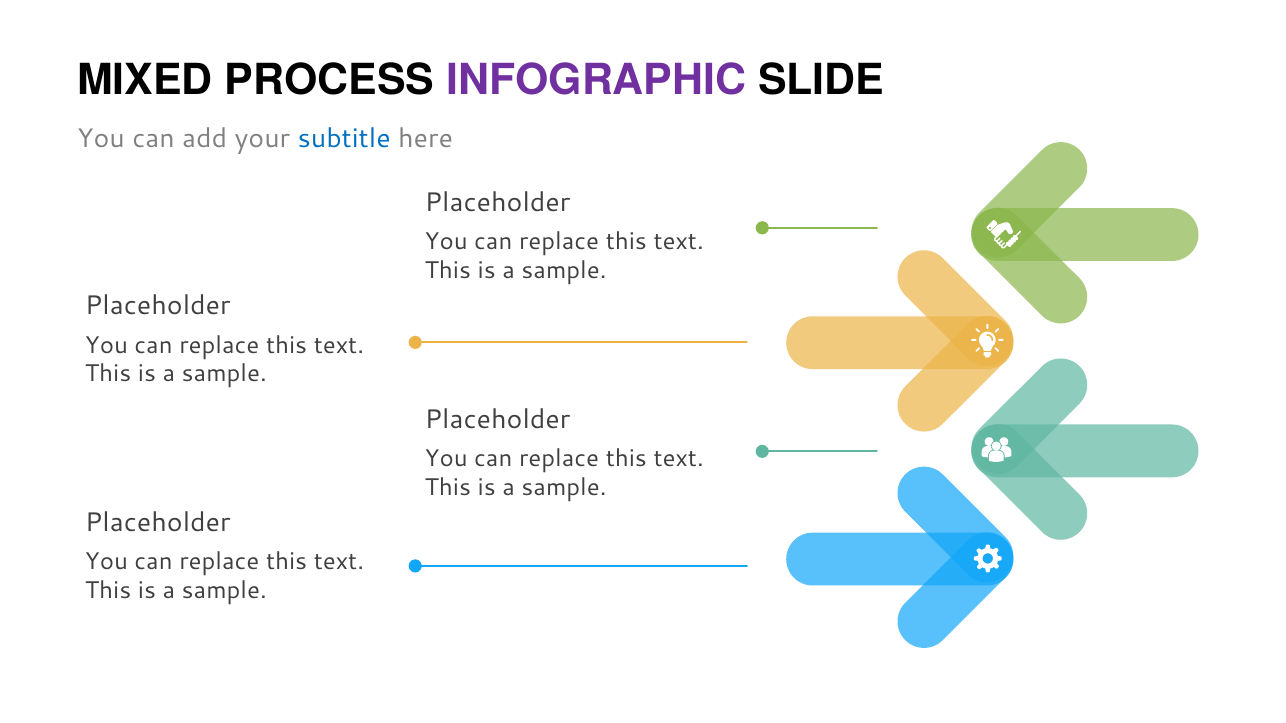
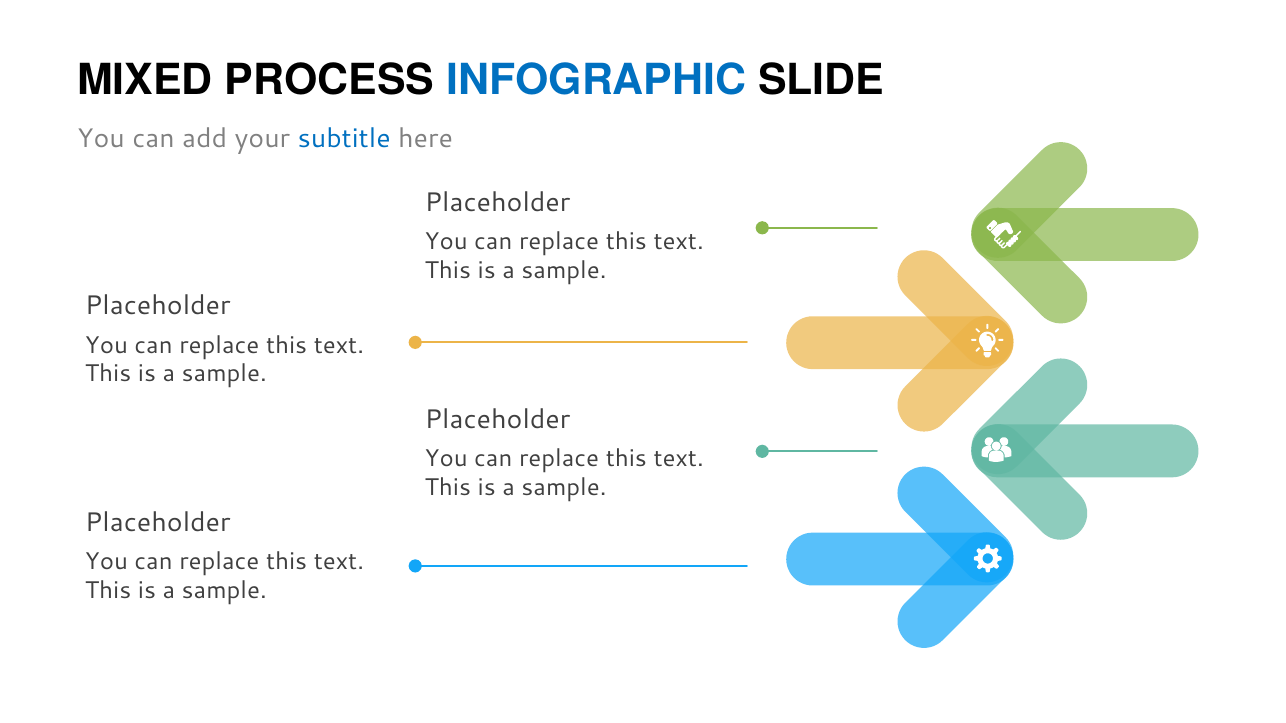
INFOGRAPHIC colour: purple -> blue
